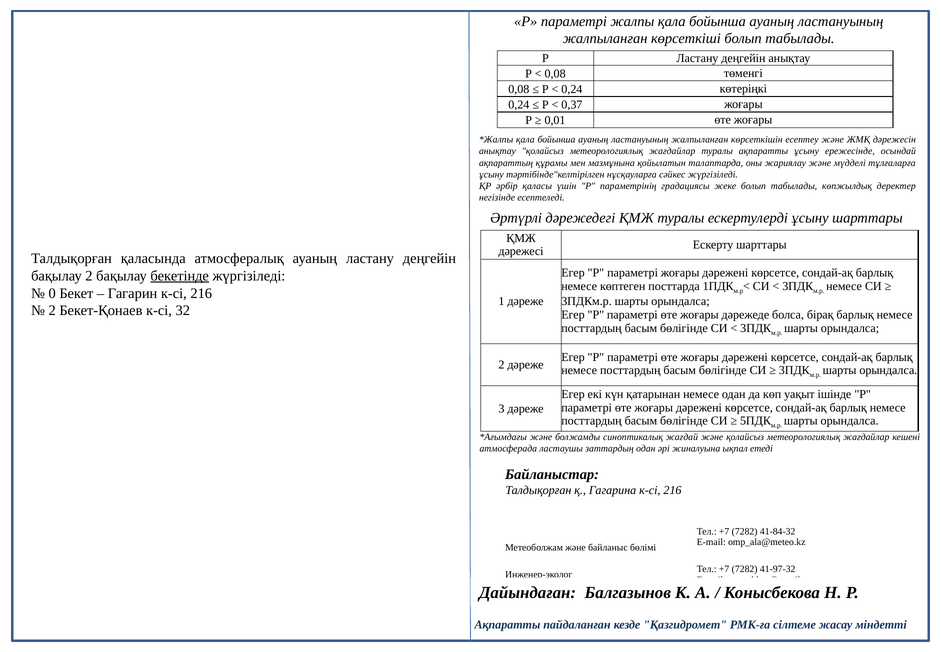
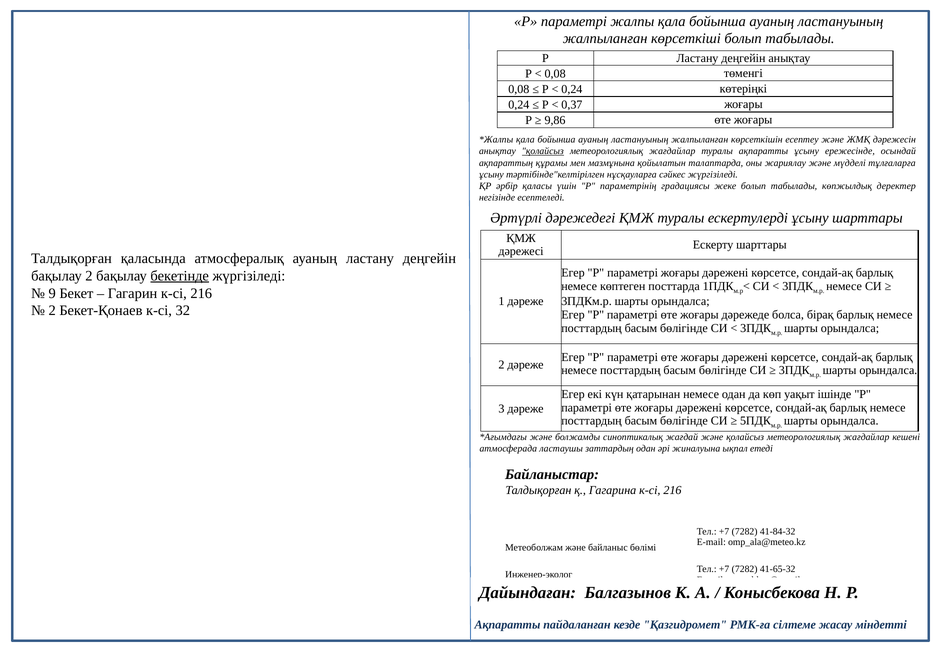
0,01: 0,01 -> 9,86
қолайсыз at (543, 151) underline: none -> present
0: 0 -> 9
41-97-32: 41-97-32 -> 41-65-32
